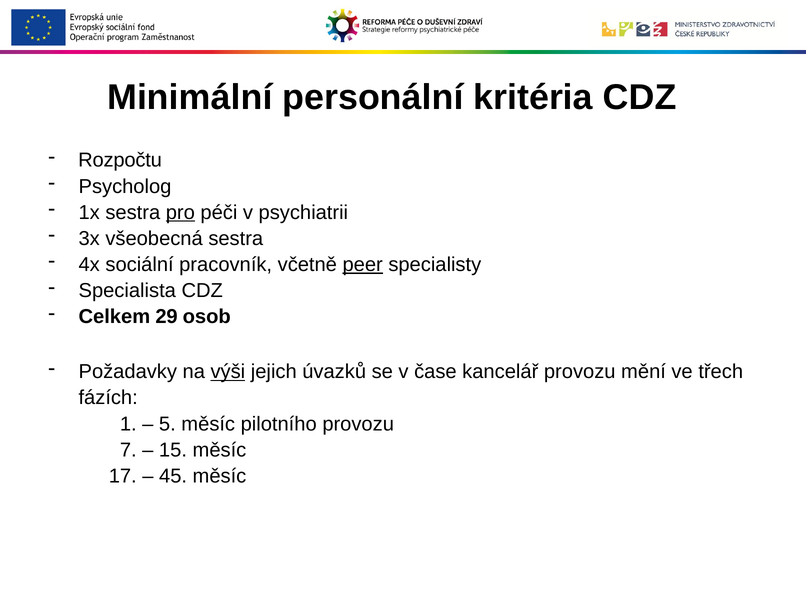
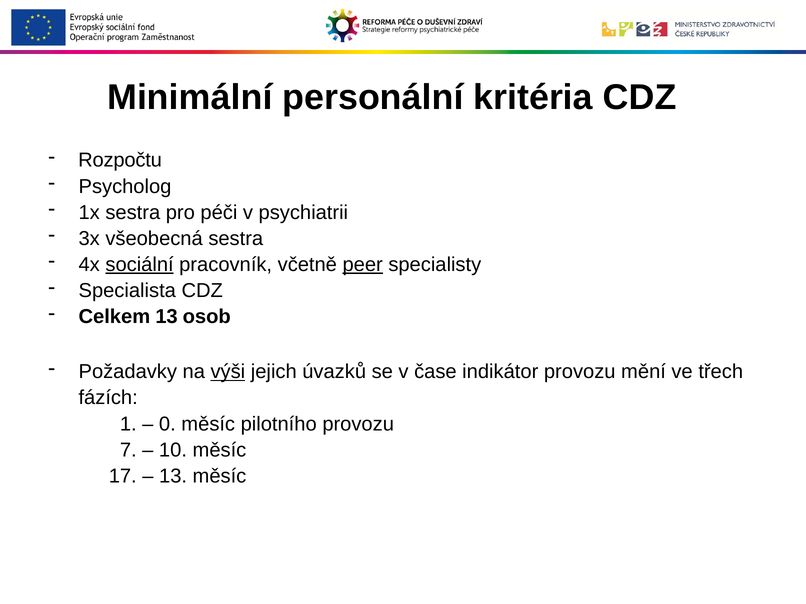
pro underline: present -> none
sociální underline: none -> present
Celkem 29: 29 -> 13
kancelář: kancelář -> indikátor
5: 5 -> 0
15: 15 -> 10
45 at (173, 476): 45 -> 13
